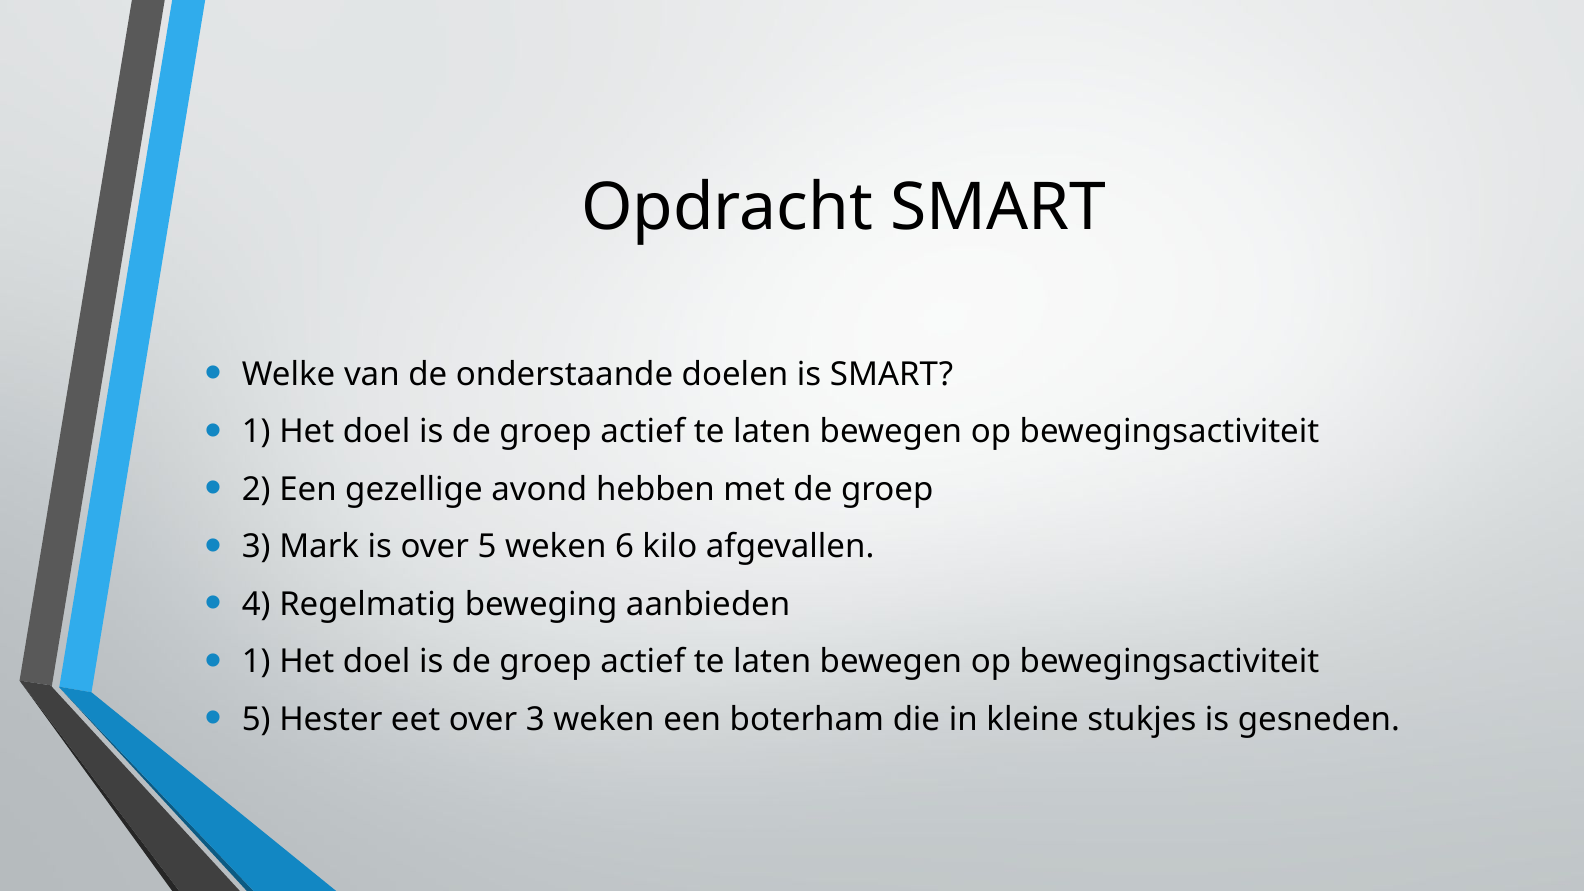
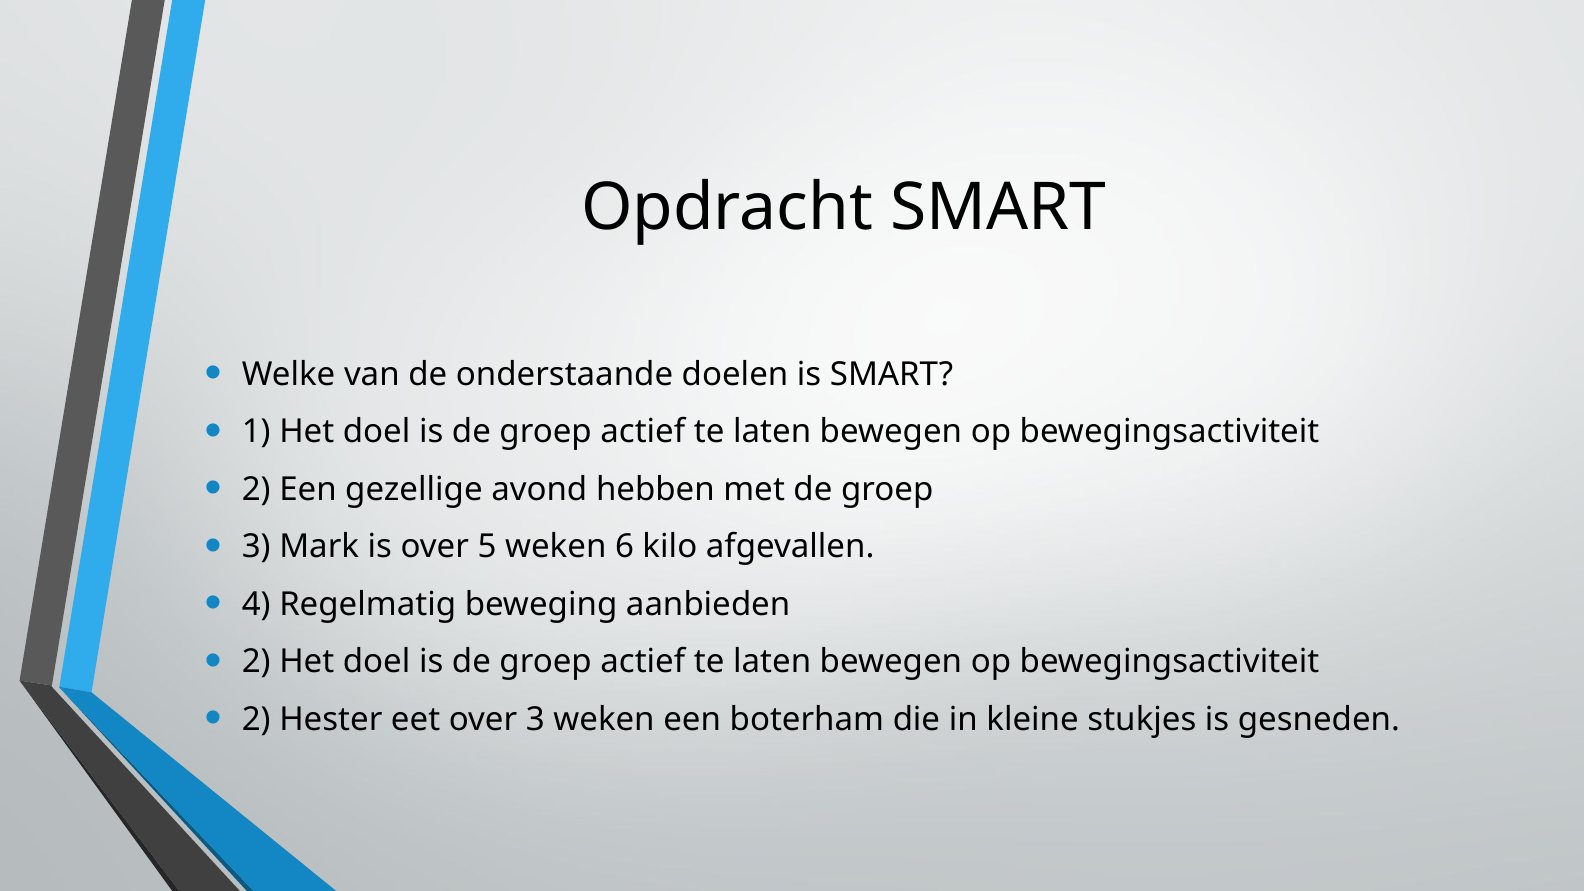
1 at (256, 662): 1 -> 2
5 at (256, 719): 5 -> 2
